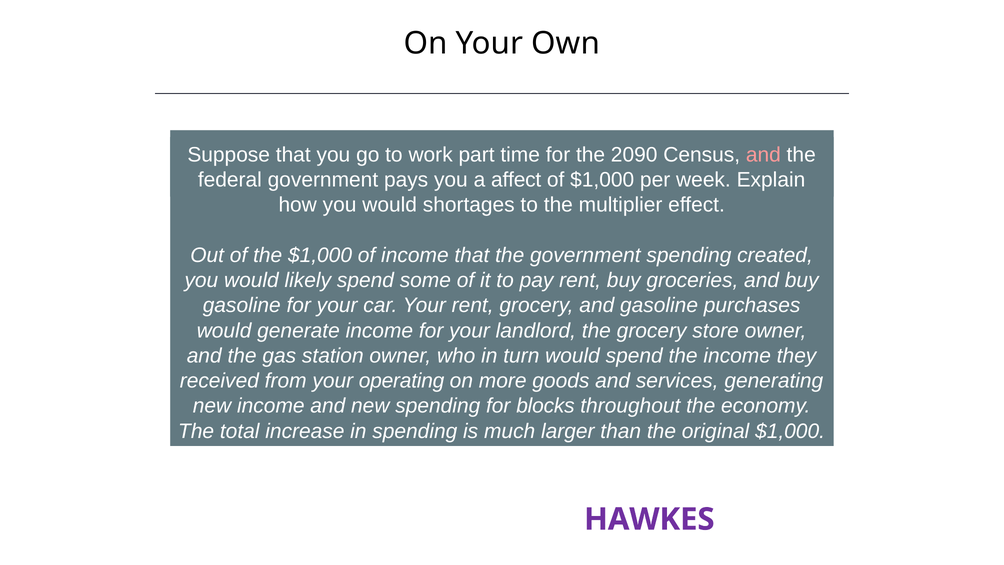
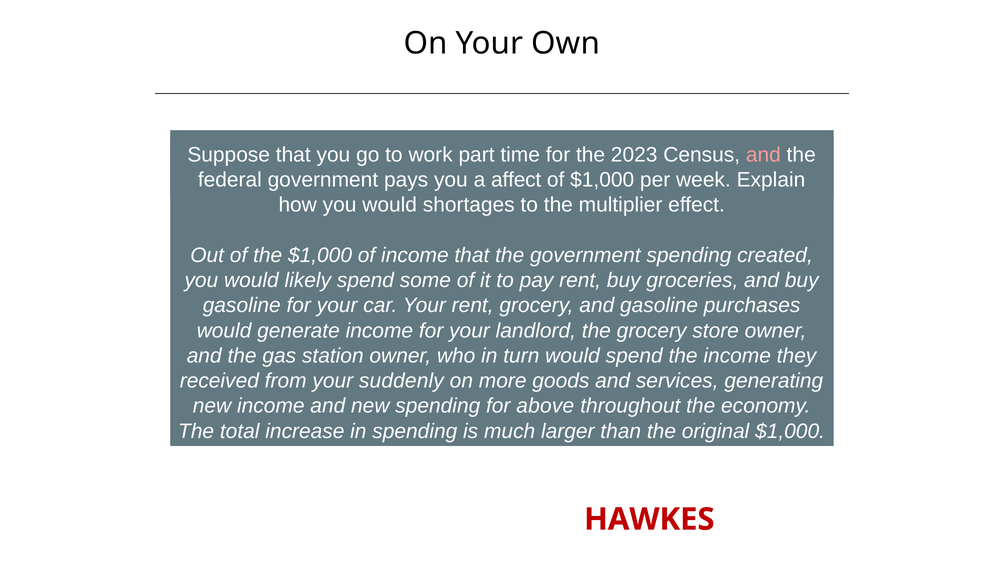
2090: 2090 -> 2023
operating: operating -> suddenly
blocks: blocks -> above
HAWKES colour: purple -> red
